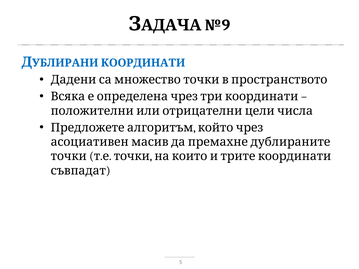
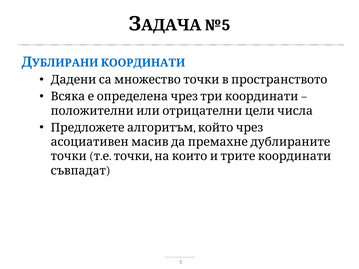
№9: №9 -> №5
